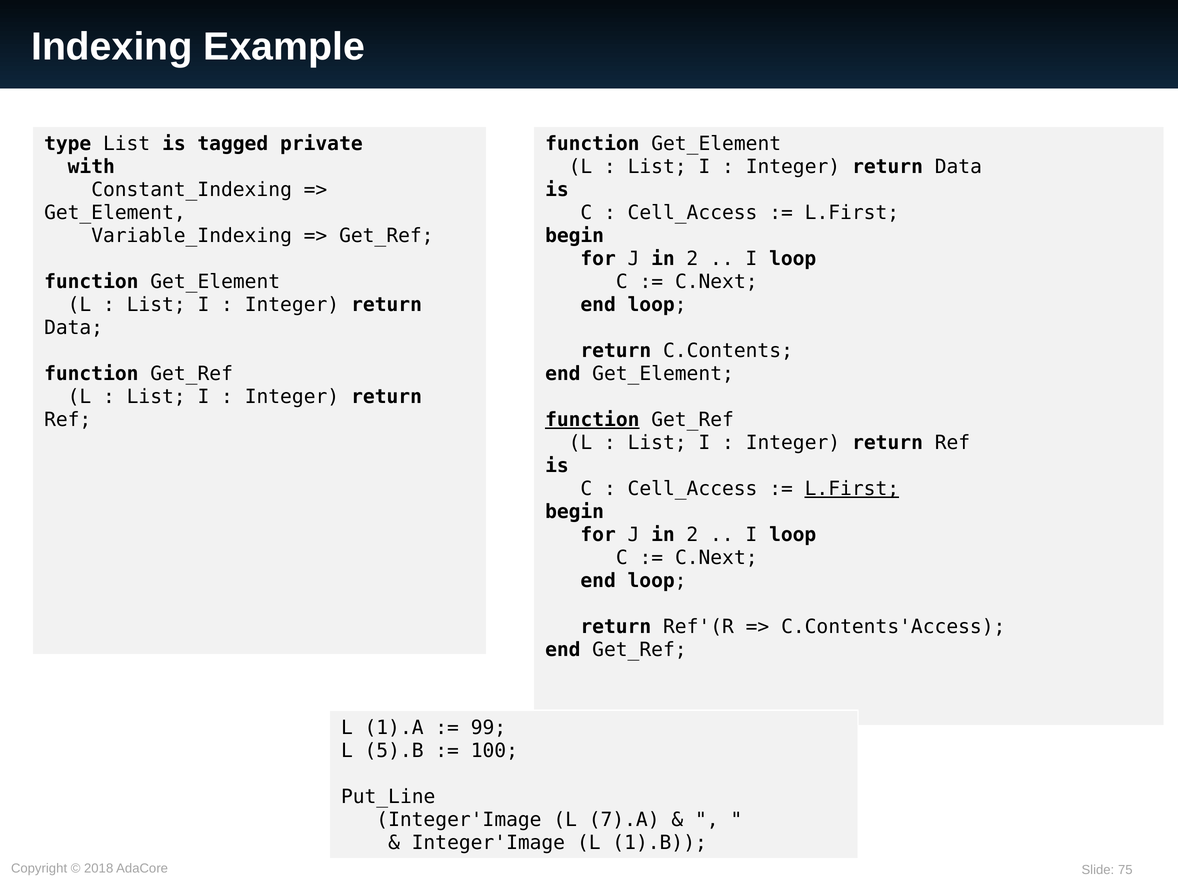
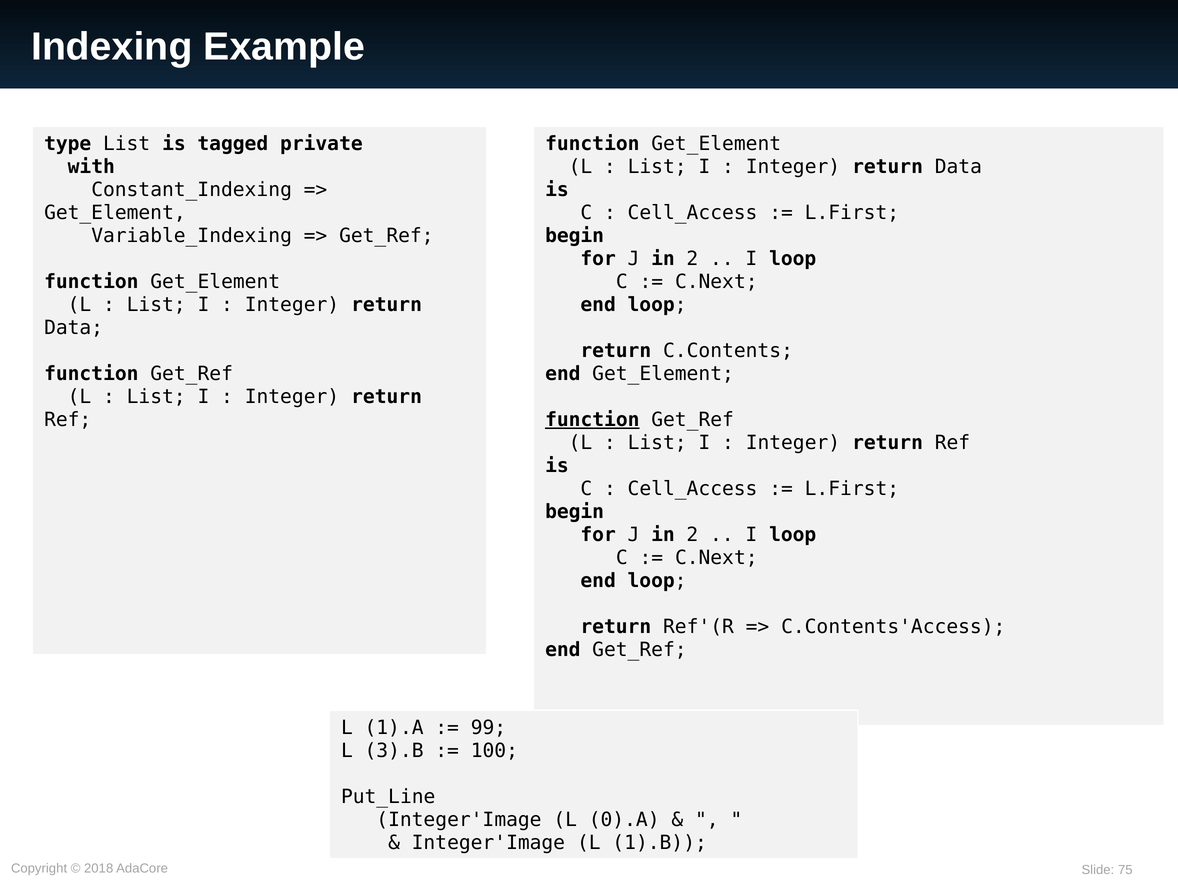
L.First at (852, 489) underline: present -> none
5).B: 5).B -> 3).B
7).A: 7).A -> 0).A
